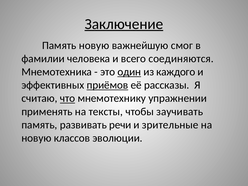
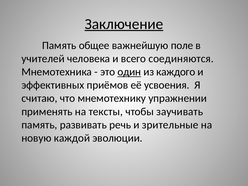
Память новую: новую -> общее
смог: смог -> поле
фамилии: фамилии -> учителей
приёмов underline: present -> none
рассказы: рассказы -> усвоения
что underline: present -> none
речи: речи -> речь
классов: классов -> каждой
